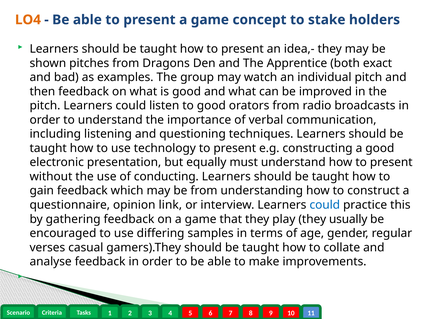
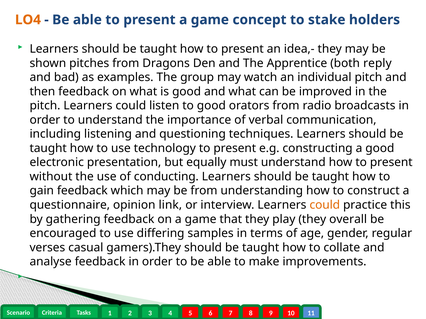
exact: exact -> reply
could at (325, 205) colour: blue -> orange
usually: usually -> overall
